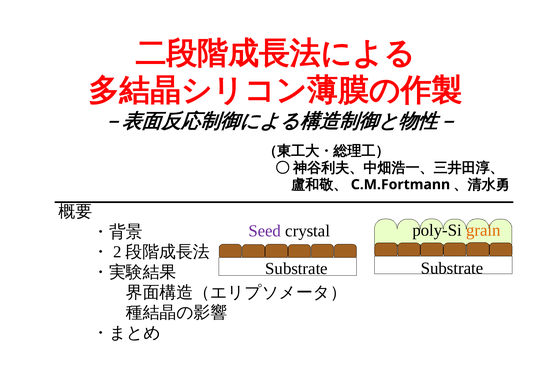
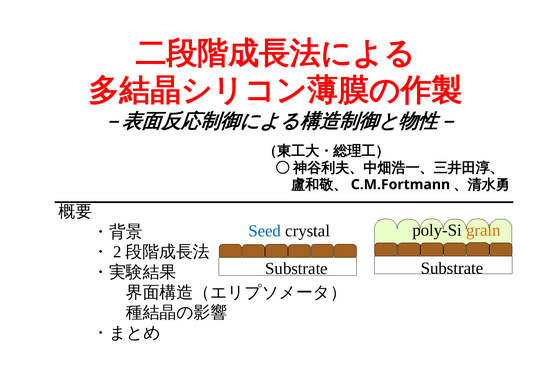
Seed colour: purple -> blue
